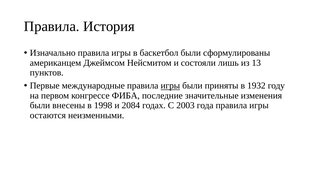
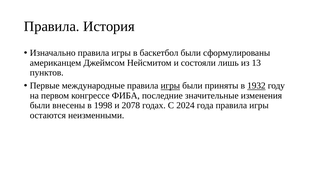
1932 underline: none -> present
2084: 2084 -> 2078
2003: 2003 -> 2024
